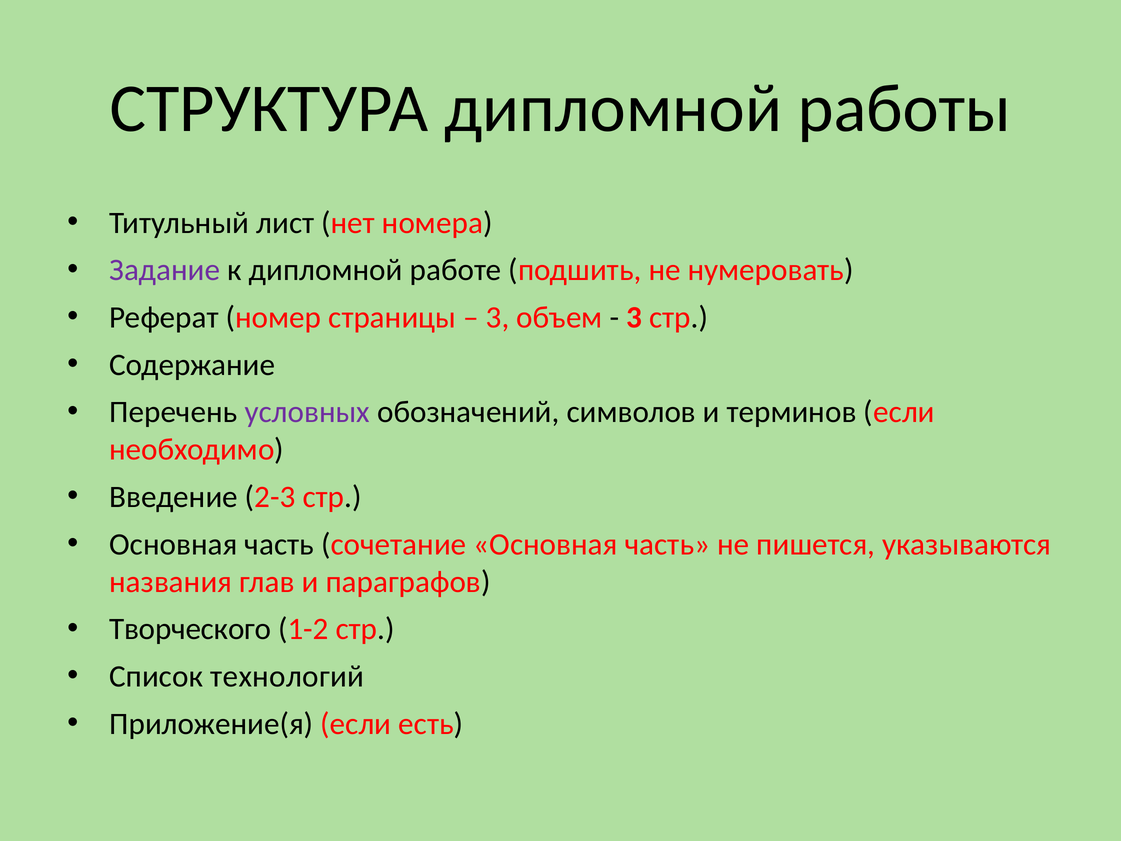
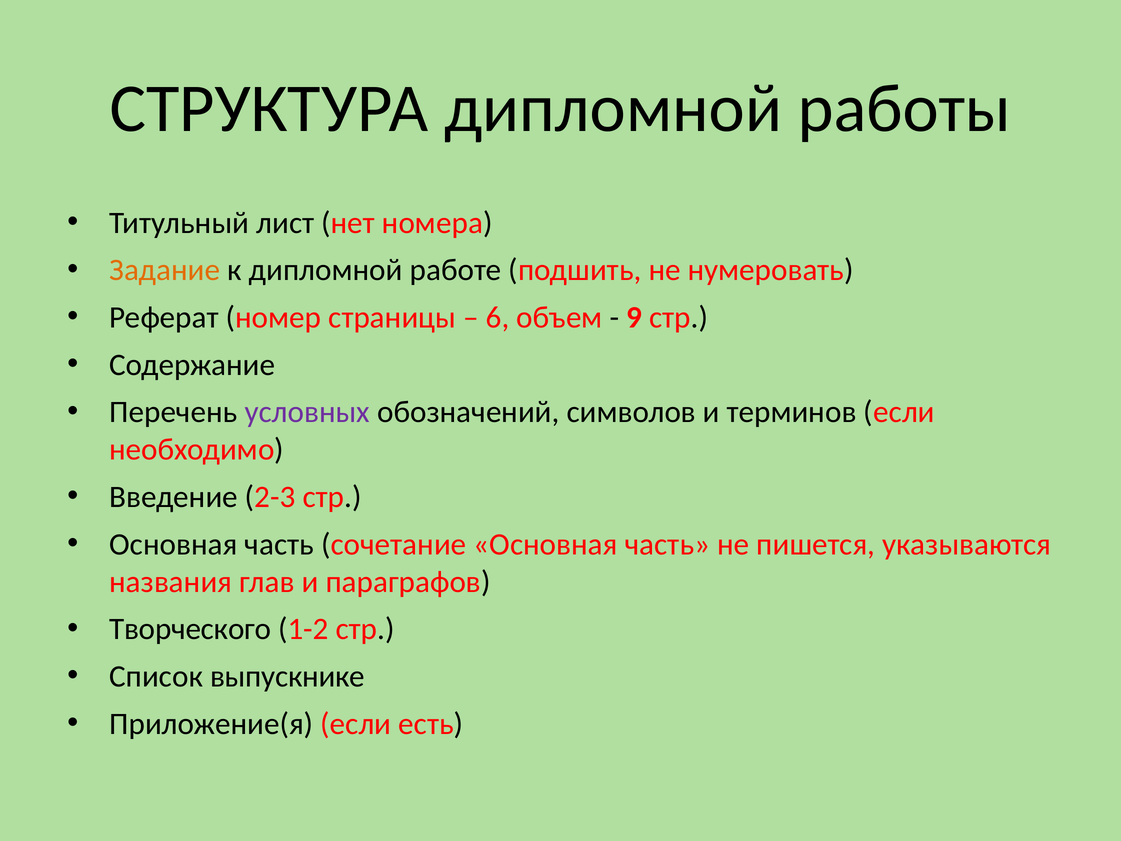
Задание colour: purple -> orange
3 at (498, 317): 3 -> 6
3 at (634, 317): 3 -> 9
технологий: технологий -> выпускнике
